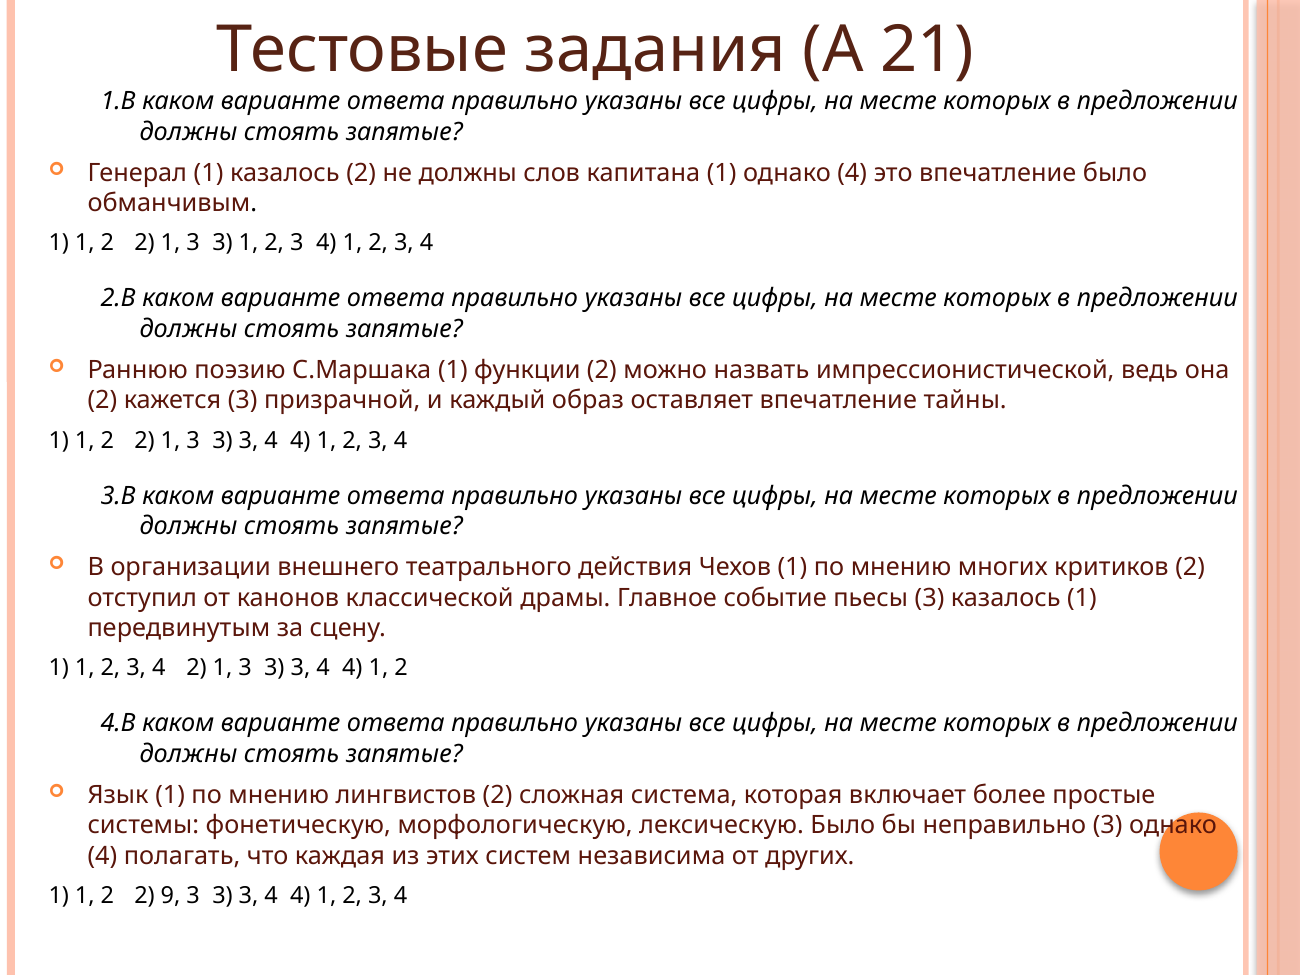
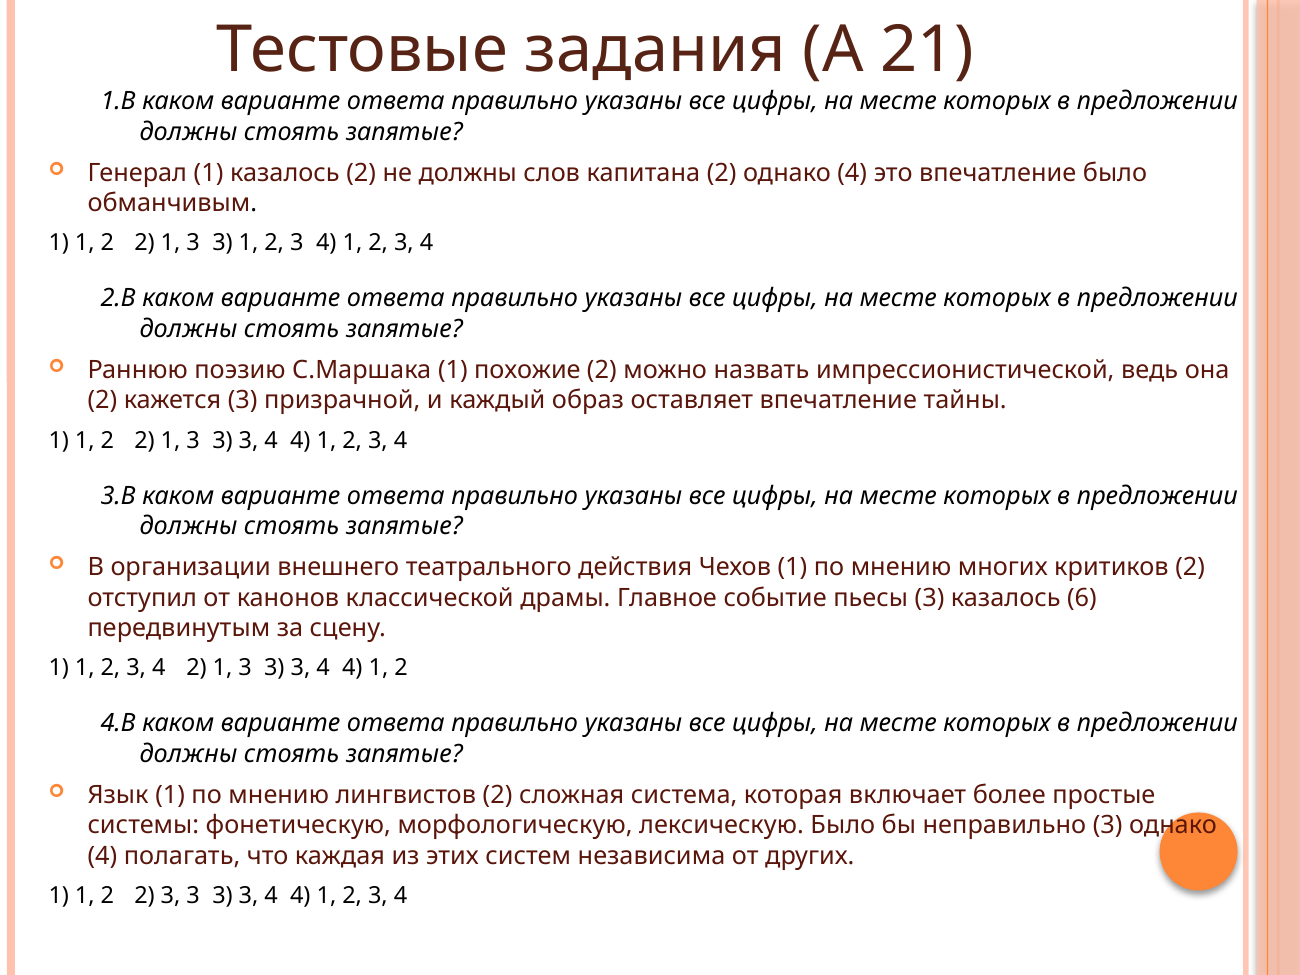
капитана 1: 1 -> 2
функции: функции -> похожие
казалось 1: 1 -> 6
2 2 9: 9 -> 3
